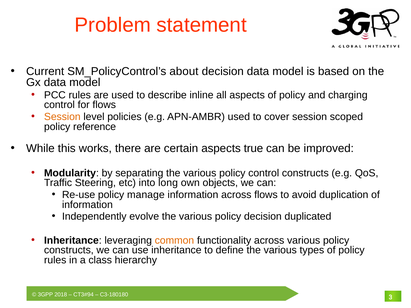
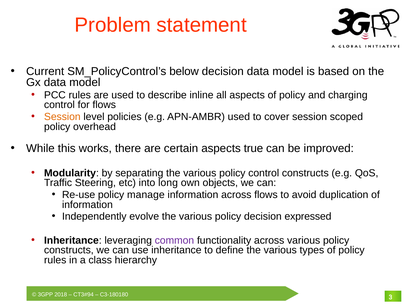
about: about -> below
reference: reference -> overhead
duplicated: duplicated -> expressed
common colour: orange -> purple
